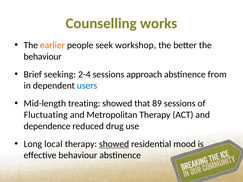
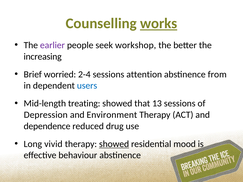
works underline: none -> present
earlier colour: orange -> purple
behaviour at (43, 57): behaviour -> increasing
seeking: seeking -> worried
approach: approach -> attention
89: 89 -> 13
Fluctuating: Fluctuating -> Depression
Metropolitan: Metropolitan -> Environment
local: local -> vivid
